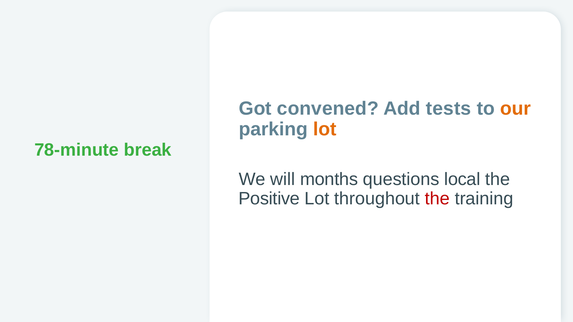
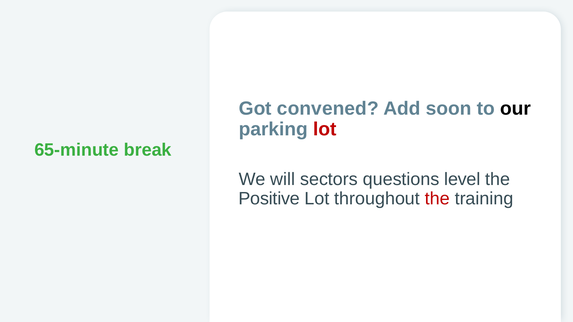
tests: tests -> soon
our colour: orange -> black
lot at (325, 129) colour: orange -> red
78-minute: 78-minute -> 65-minute
months: months -> sectors
local: local -> level
